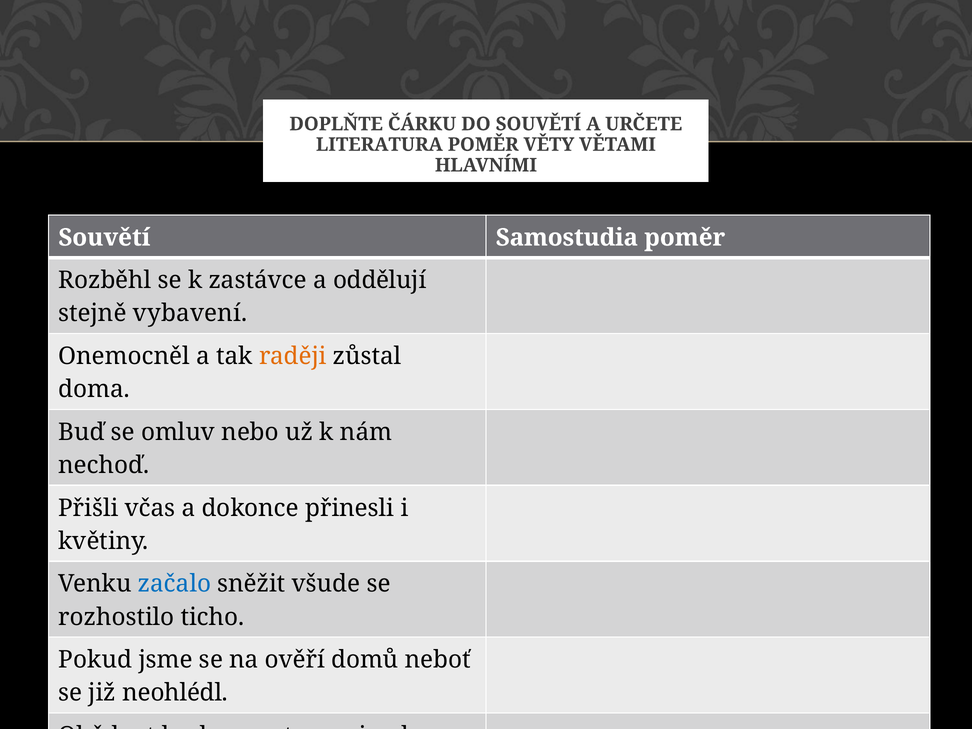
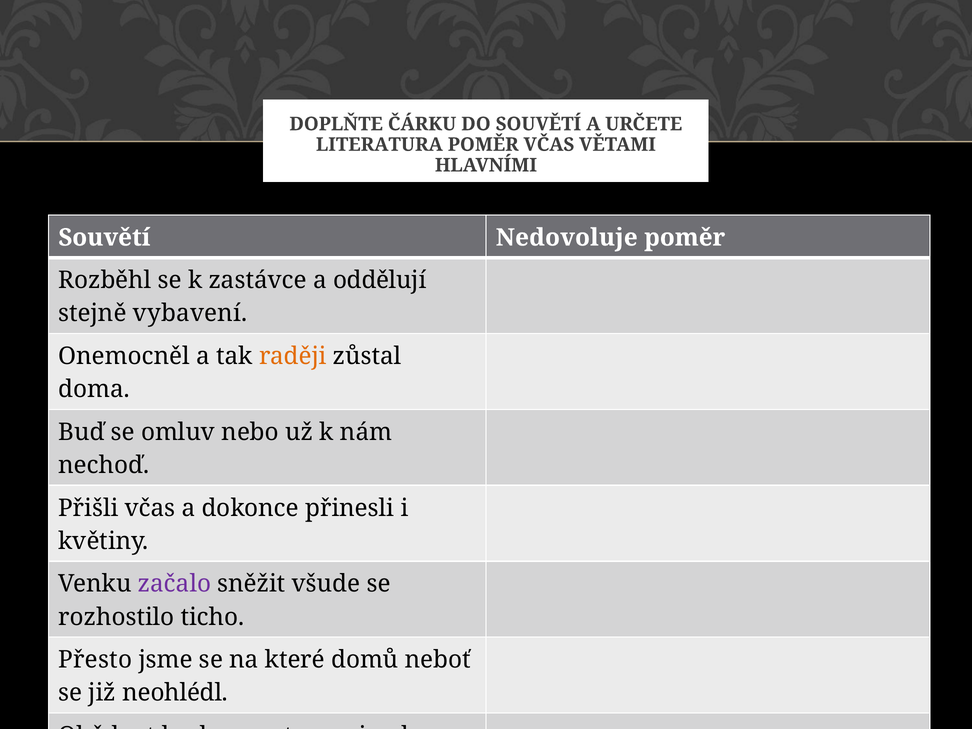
POMĚR VĚTY: VĚTY -> VČAS
Samostudia: Samostudia -> Nedovoluje
začalo colour: blue -> purple
Pokud: Pokud -> Přesto
ověří: ověří -> které
